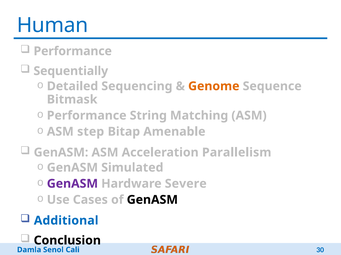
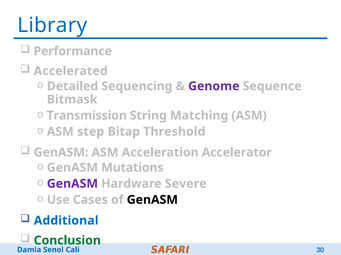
Human: Human -> Library
Sequentially: Sequentially -> Accelerated
Genome colour: orange -> purple
Performance at (87, 116): Performance -> Transmission
Amenable: Amenable -> Threshold
Parallelism: Parallelism -> Accelerator
Simulated: Simulated -> Mutations
Conclusion colour: black -> green
